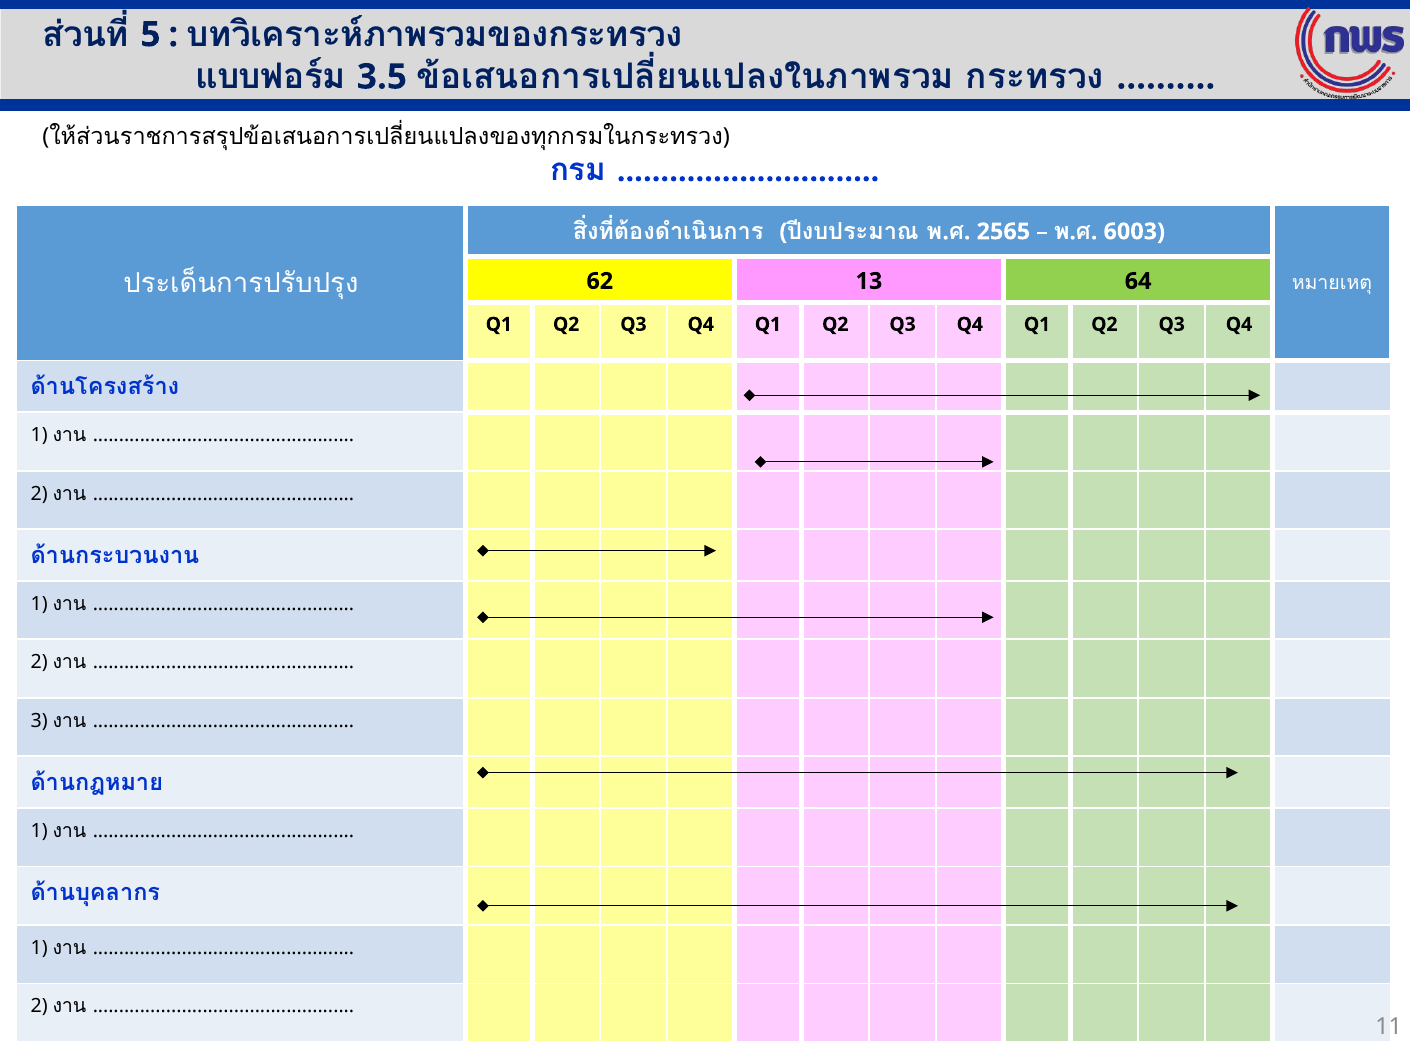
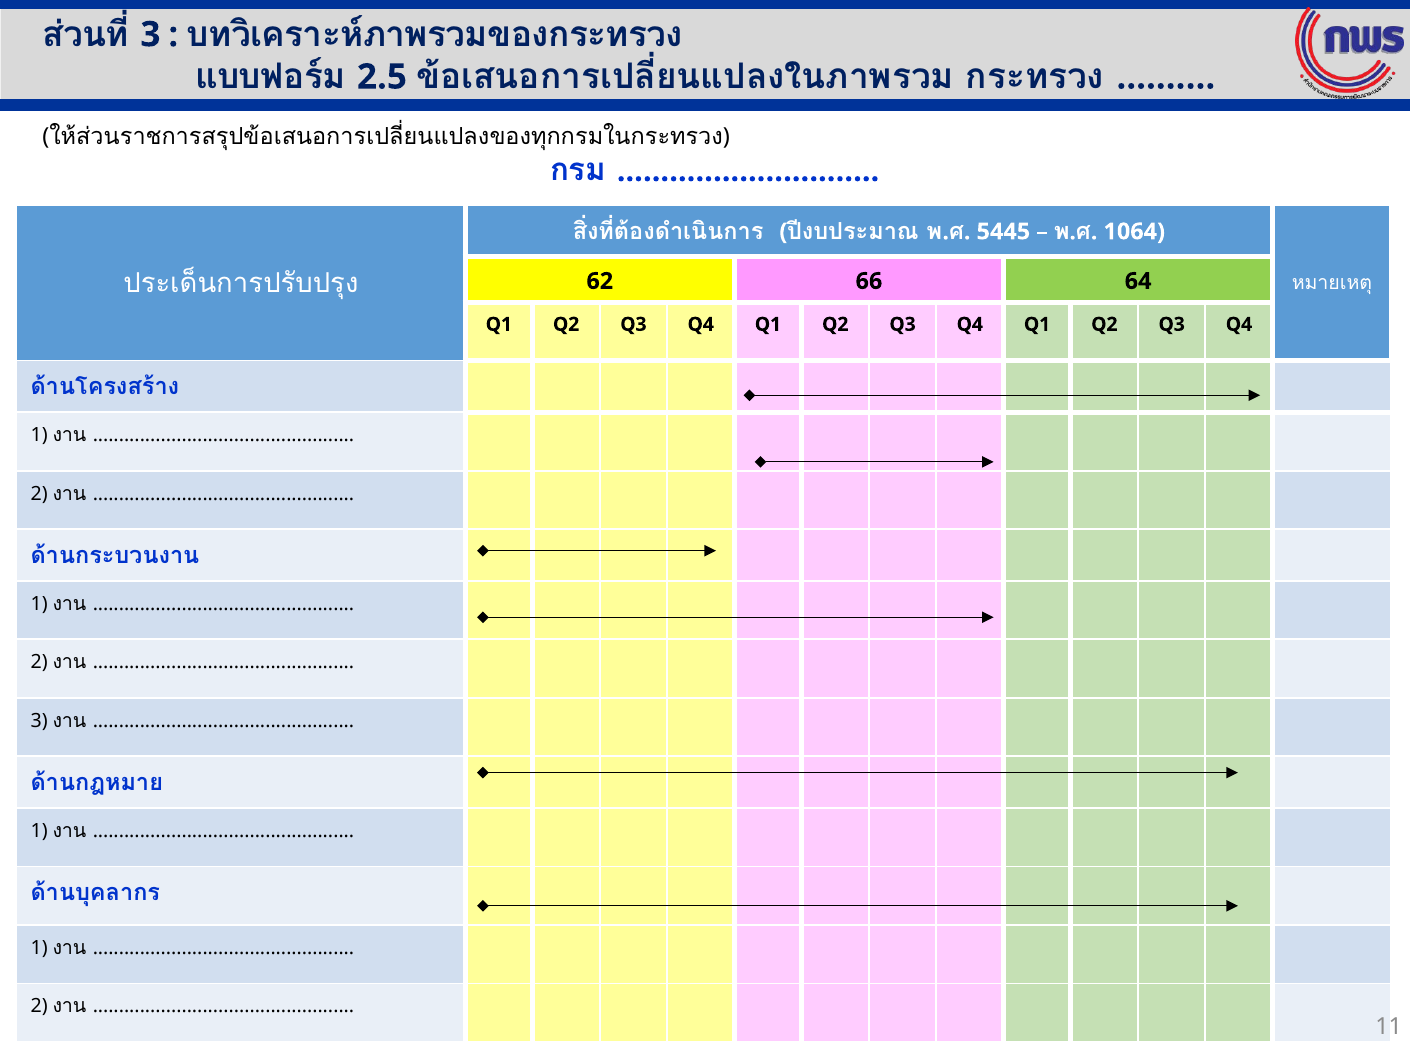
5 at (150, 35): 5 -> 3
3.5: 3.5 -> 2.5
2565: 2565 -> 5445
6003: 6003 -> 1064
13: 13 -> 66
